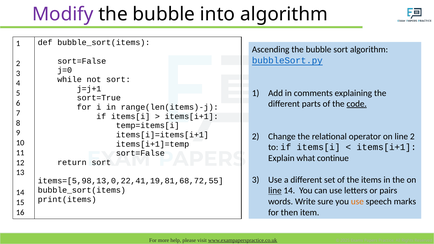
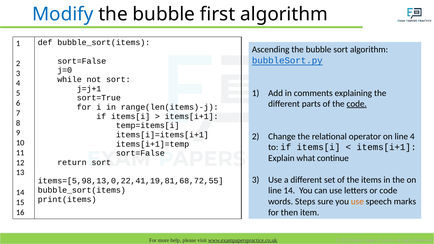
Modify colour: purple -> blue
into: into -> first
line 2: 2 -> 4
line at (275, 191) underline: present -> none
or pairs: pairs -> code
Write: Write -> Steps
